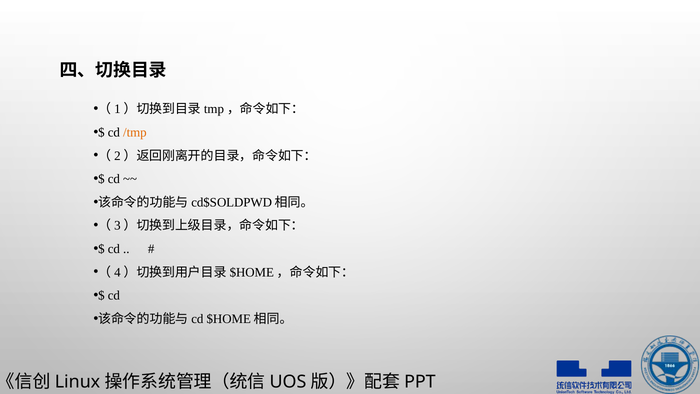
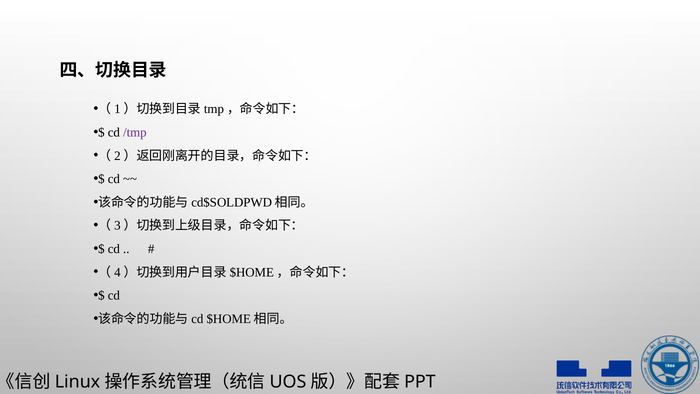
/tmp colour: orange -> purple
